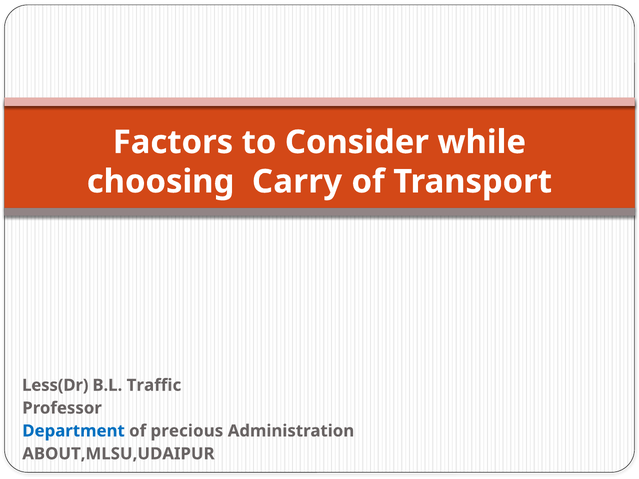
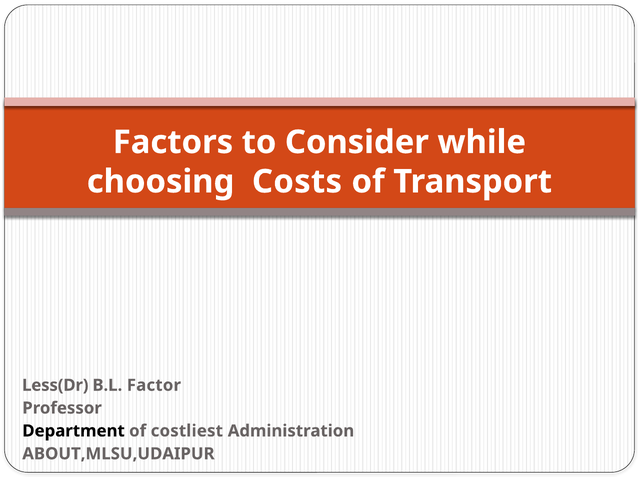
Carry: Carry -> Costs
Traffic: Traffic -> Factor
Department colour: blue -> black
precious: precious -> costliest
